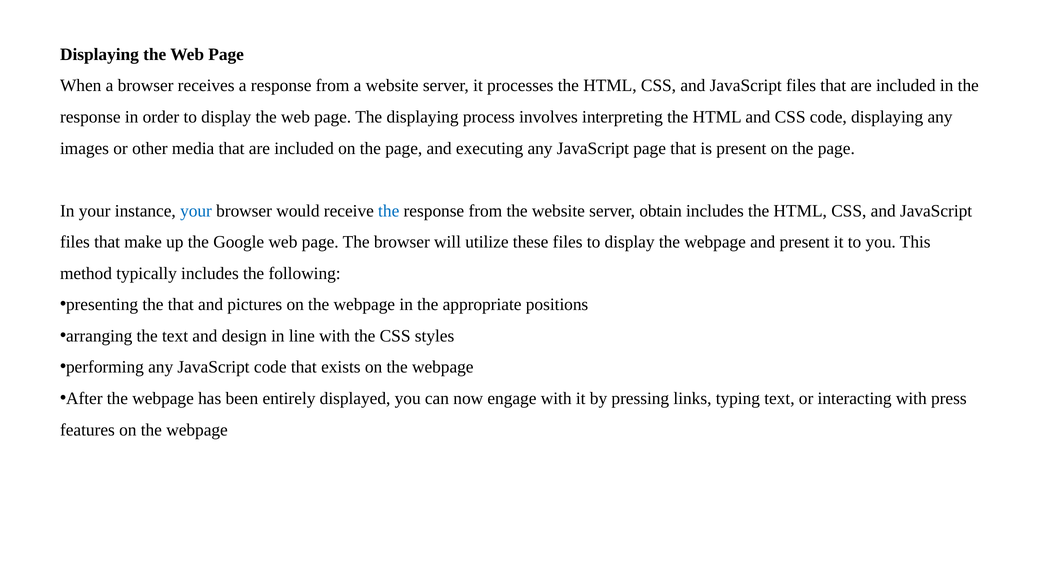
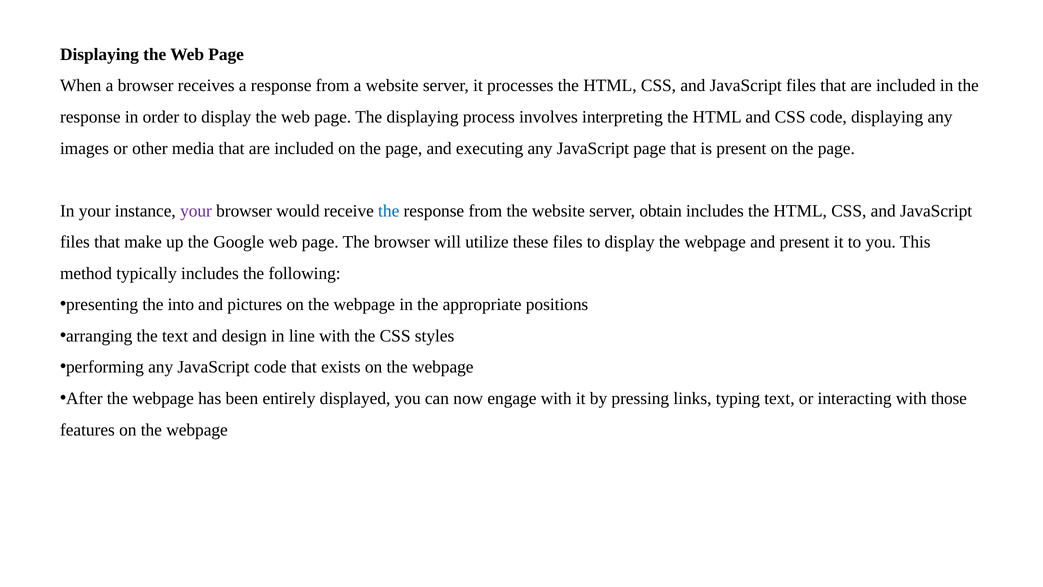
your at (196, 211) colour: blue -> purple
the that: that -> into
press: press -> those
